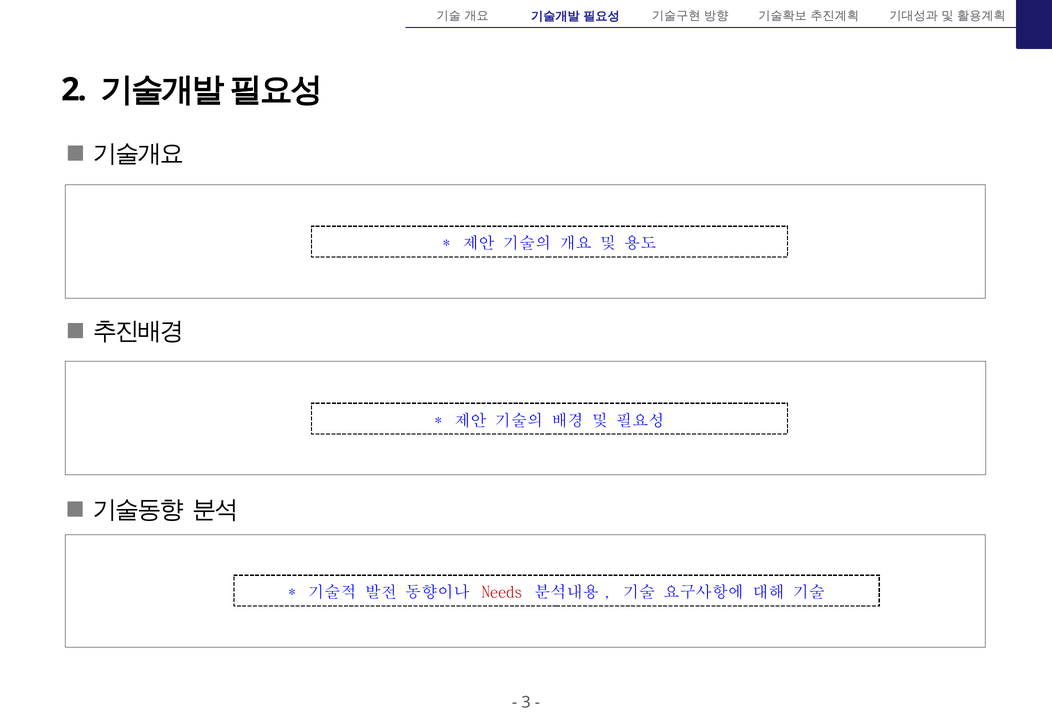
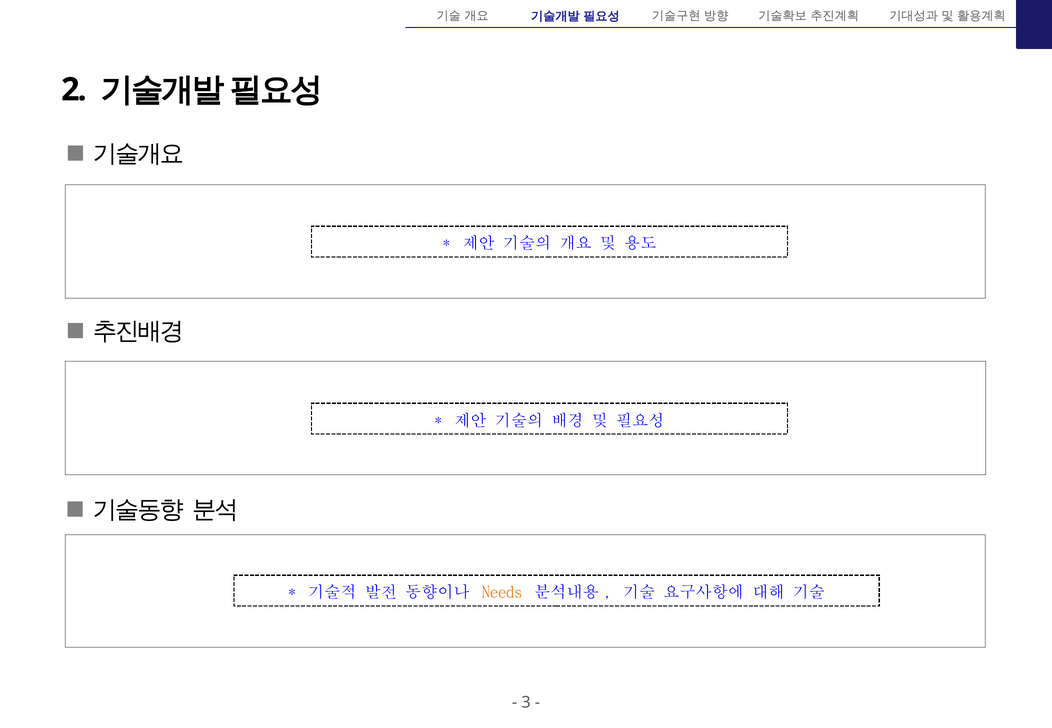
Needs colour: red -> orange
